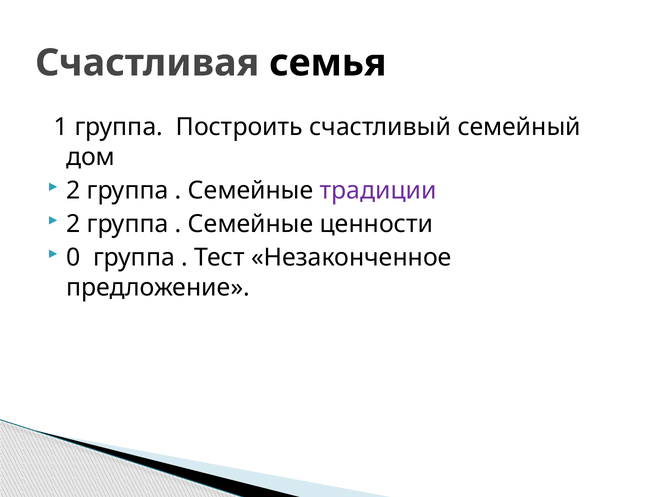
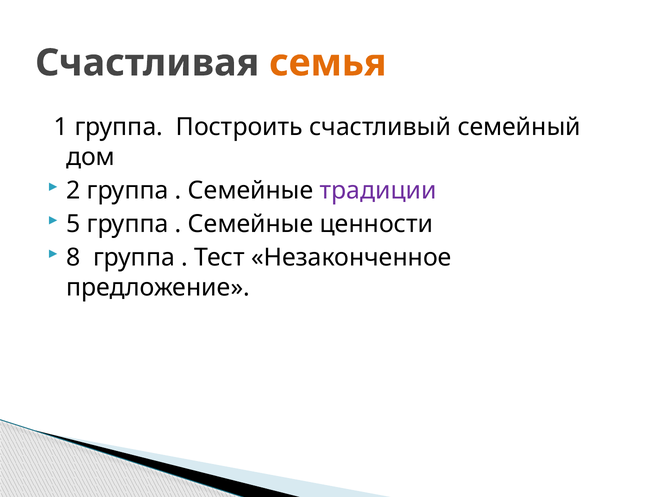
семья colour: black -> orange
2 at (73, 224): 2 -> 5
0: 0 -> 8
